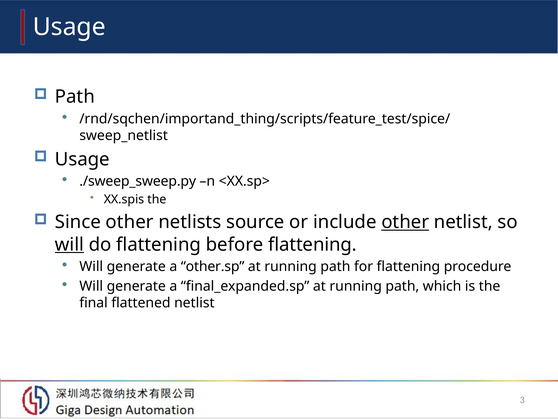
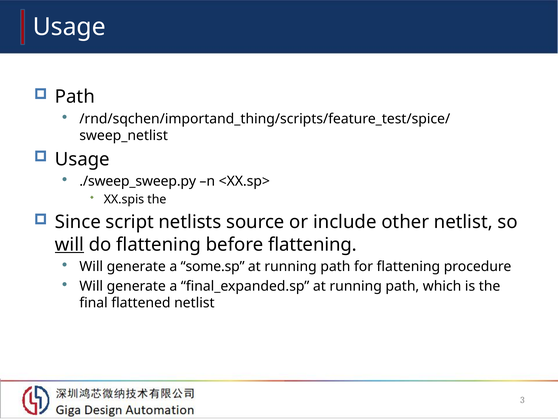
Since other: other -> script
other at (405, 222) underline: present -> none
other.sp: other.sp -> some.sp
